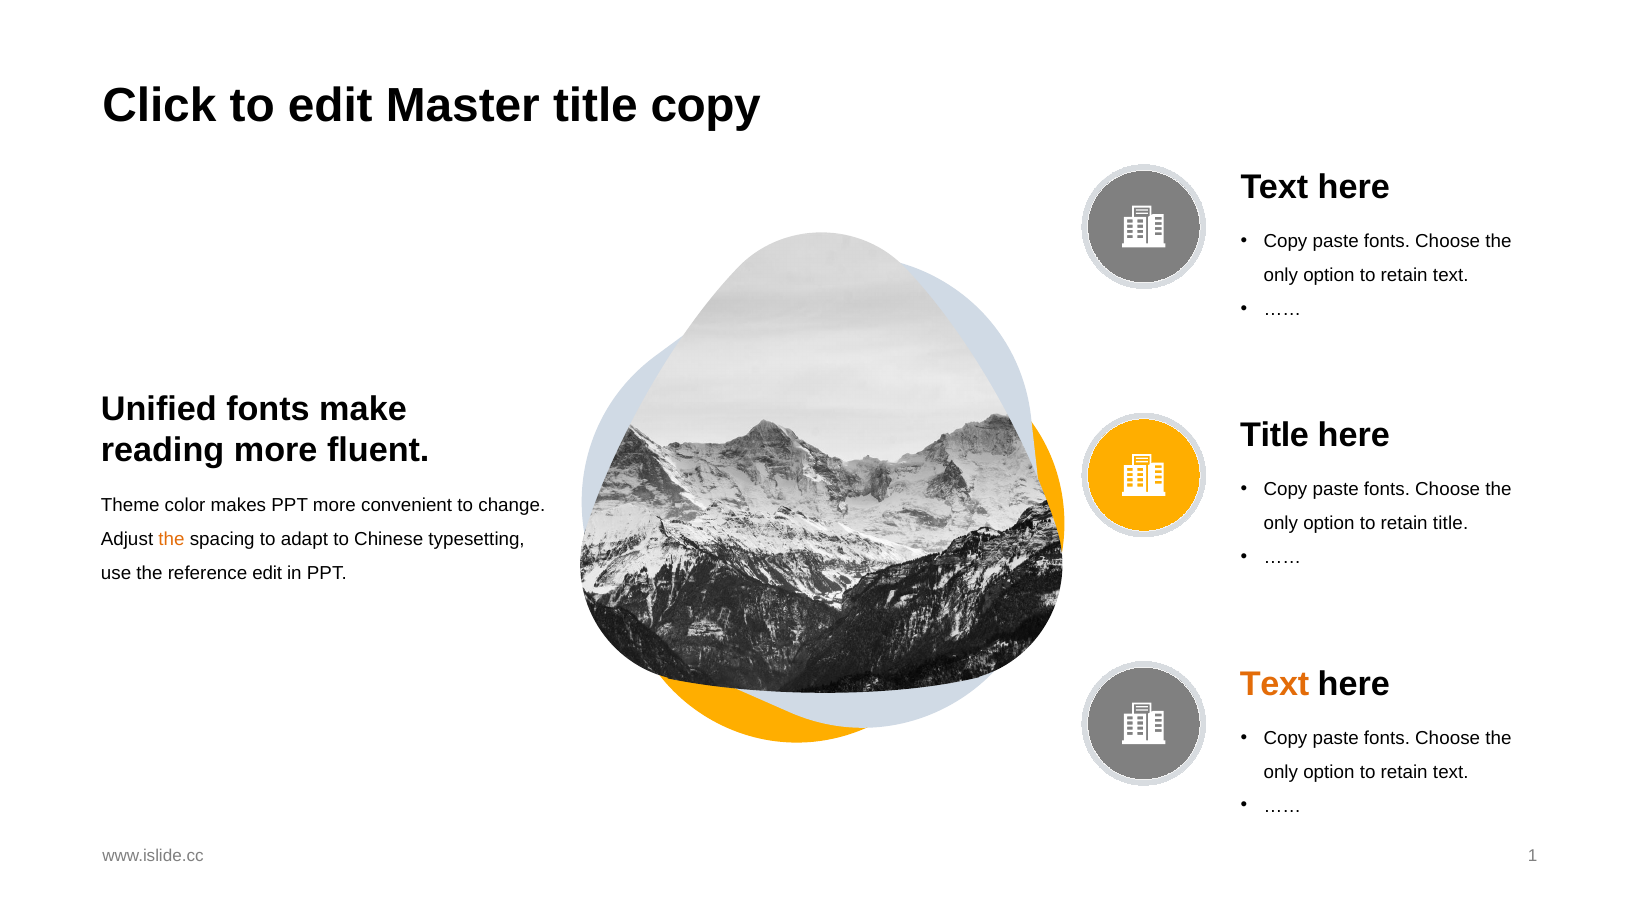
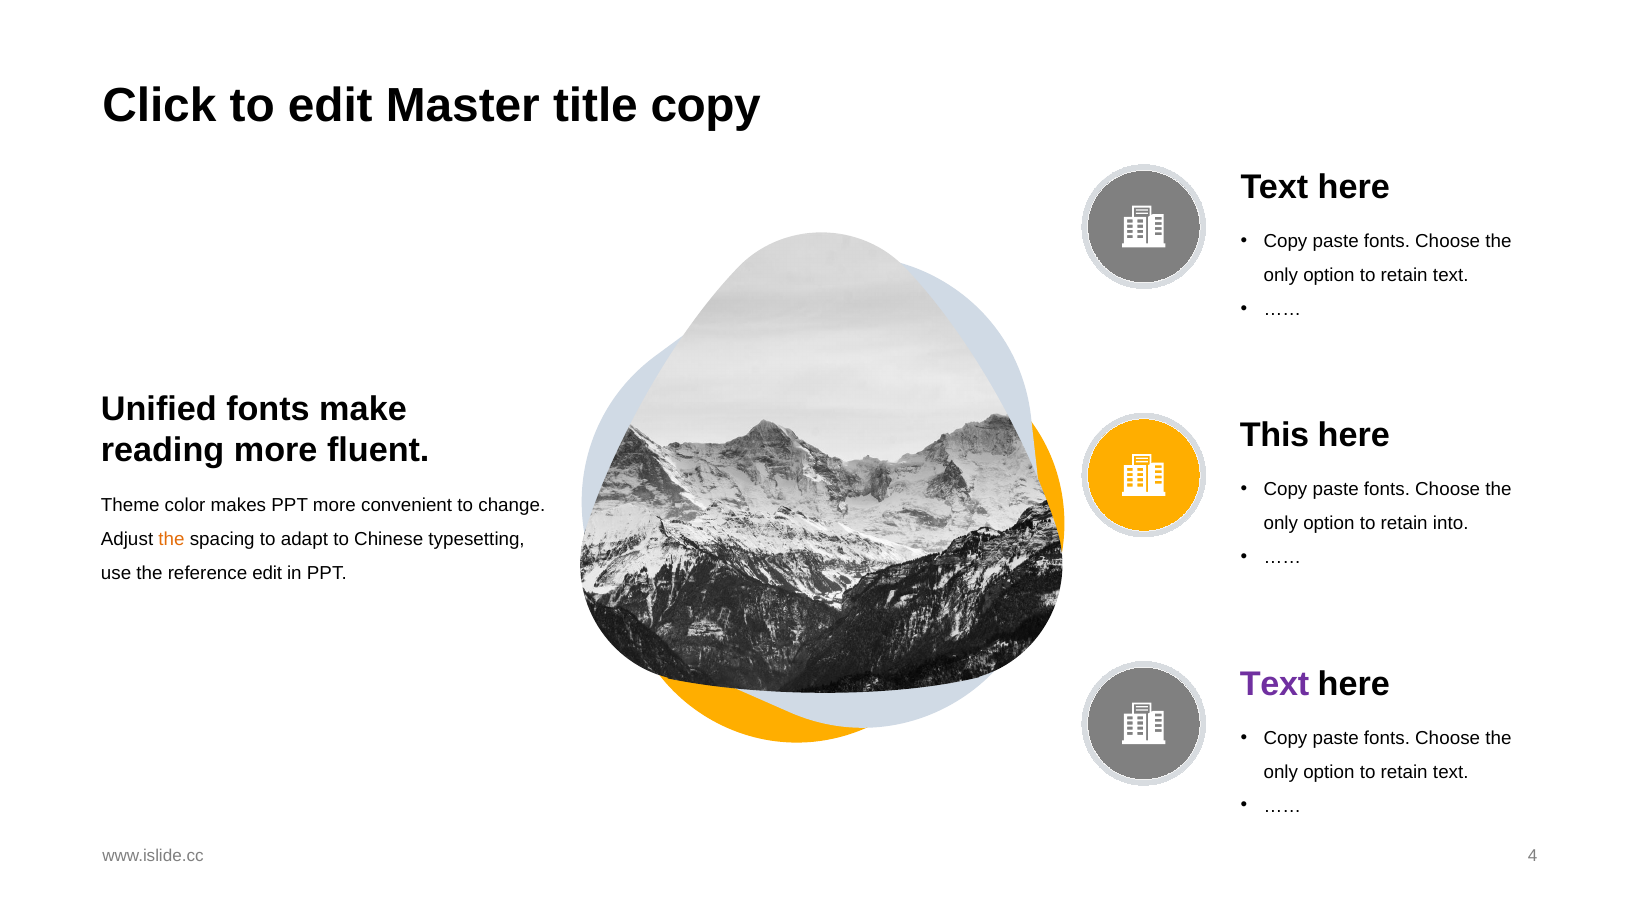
Title at (1275, 436): Title -> This
retain title: title -> into
Text at (1275, 684) colour: orange -> purple
1: 1 -> 4
